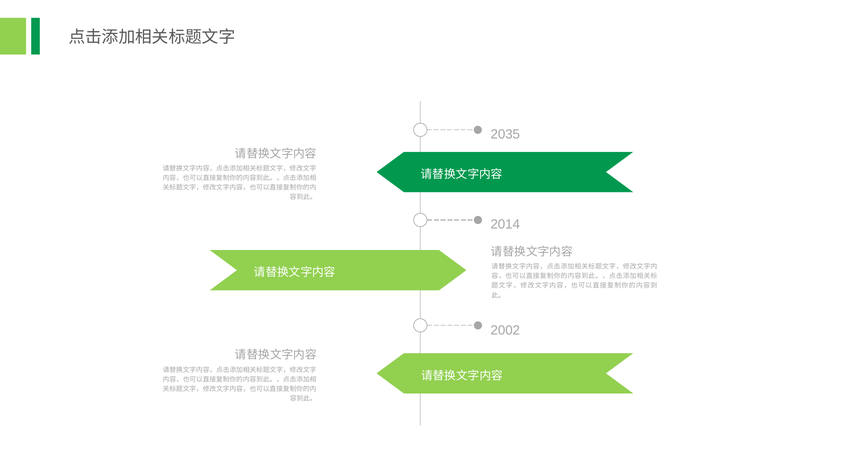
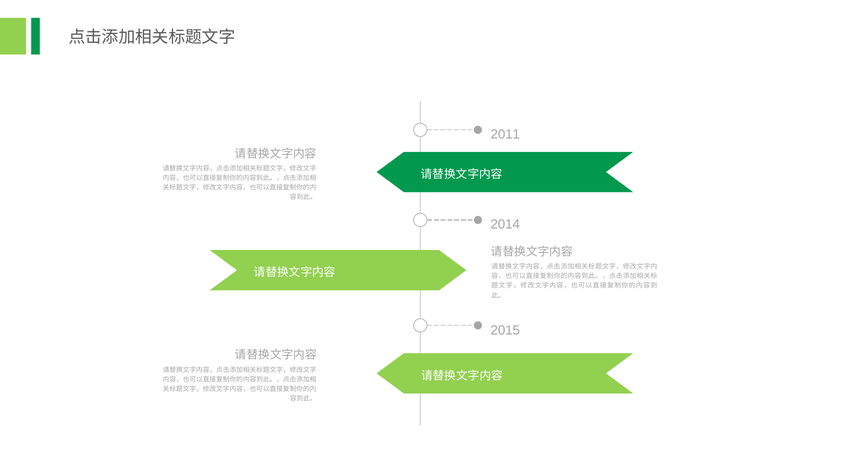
2035: 2035 -> 2011
2002: 2002 -> 2015
